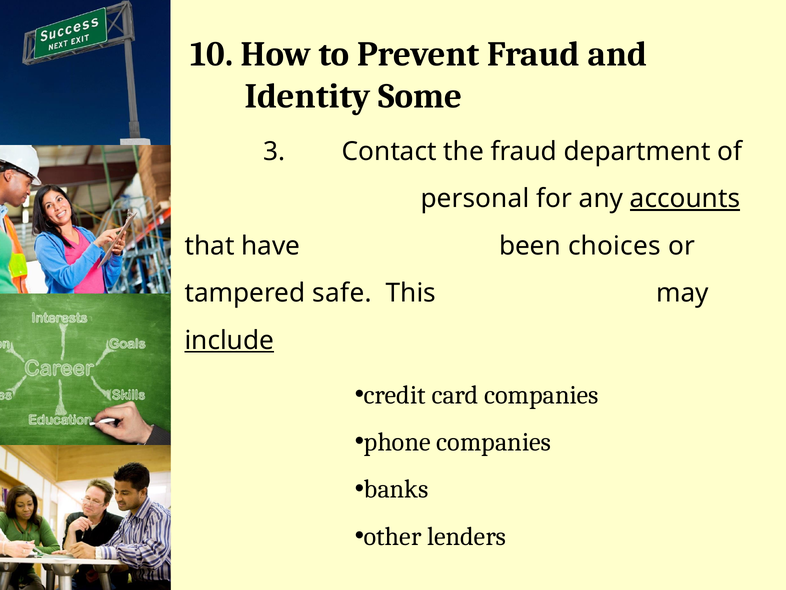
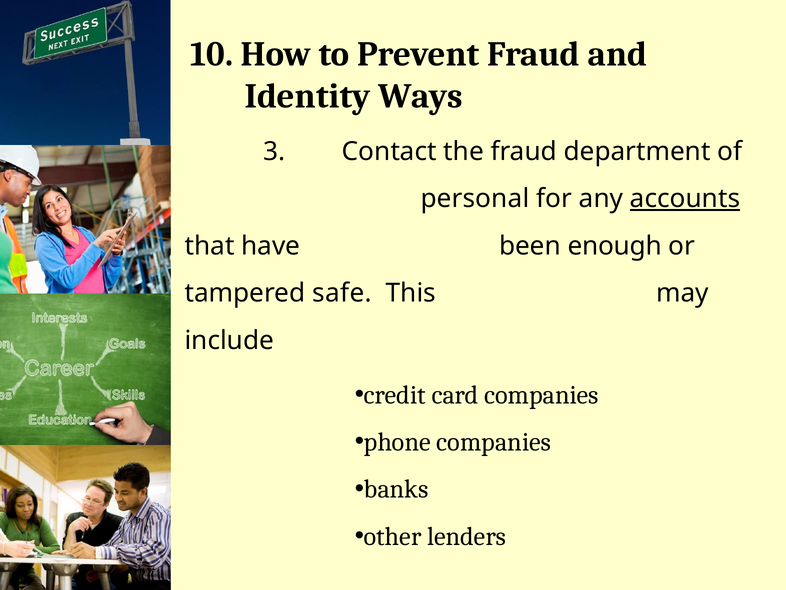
Some: Some -> Ways
choices: choices -> enough
include underline: present -> none
